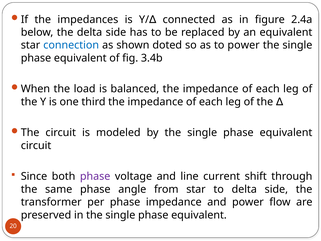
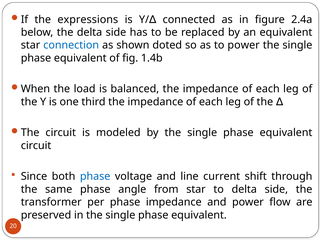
impedances: impedances -> expressions
3.4b: 3.4b -> 1.4b
phase at (95, 176) colour: purple -> blue
